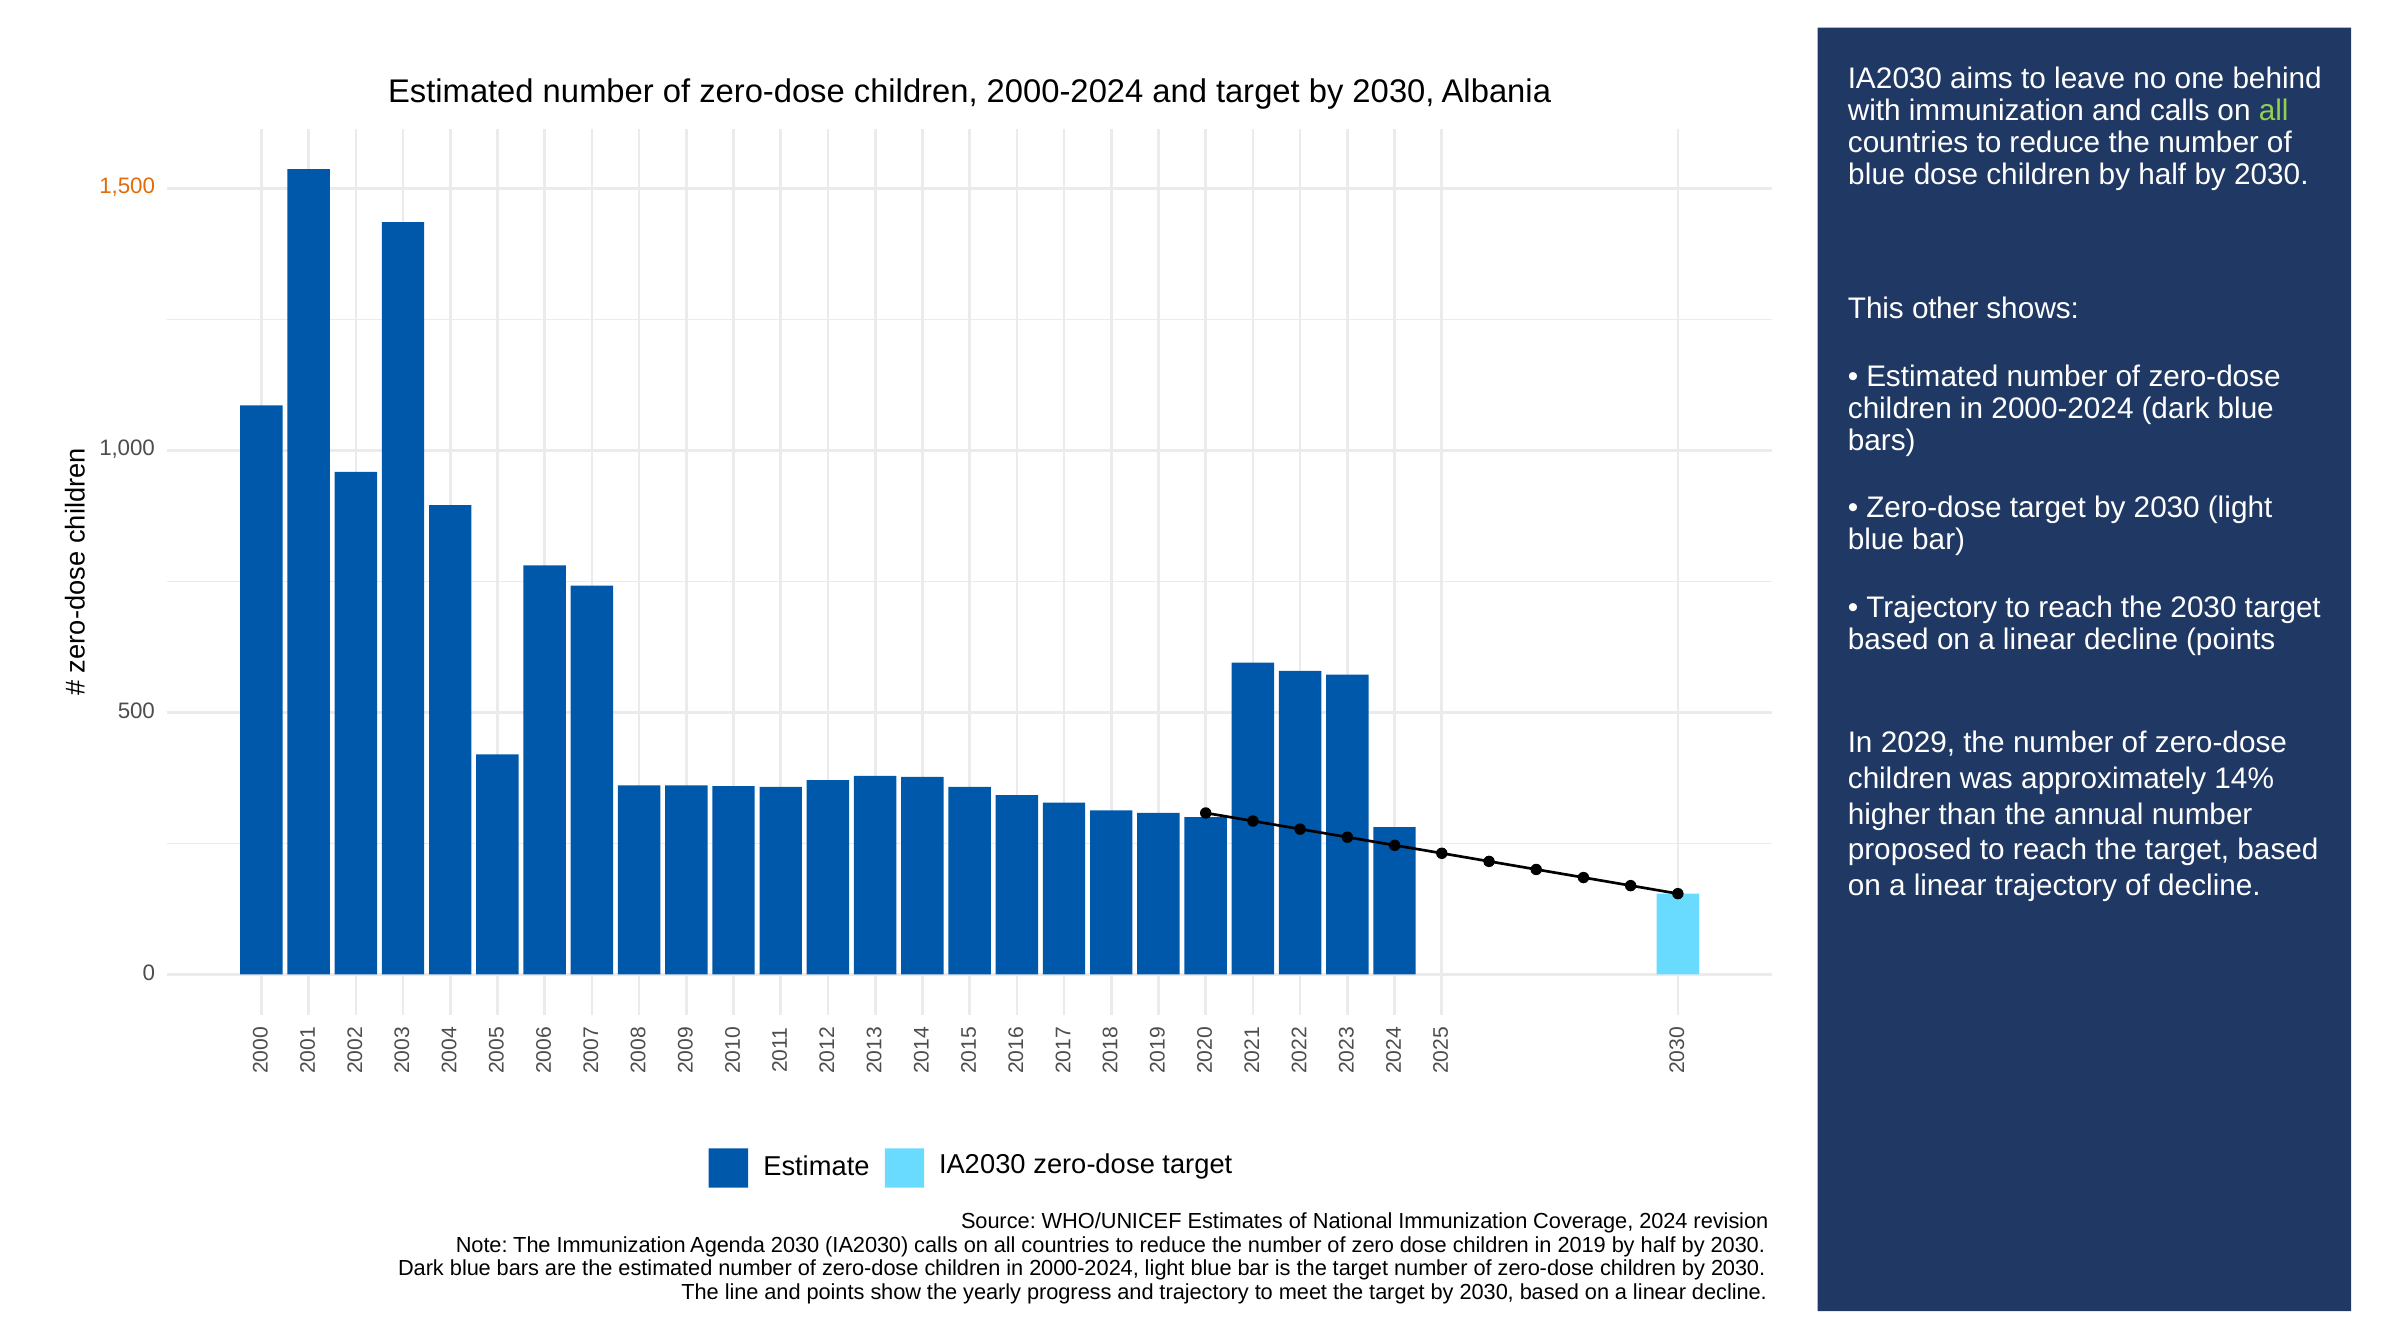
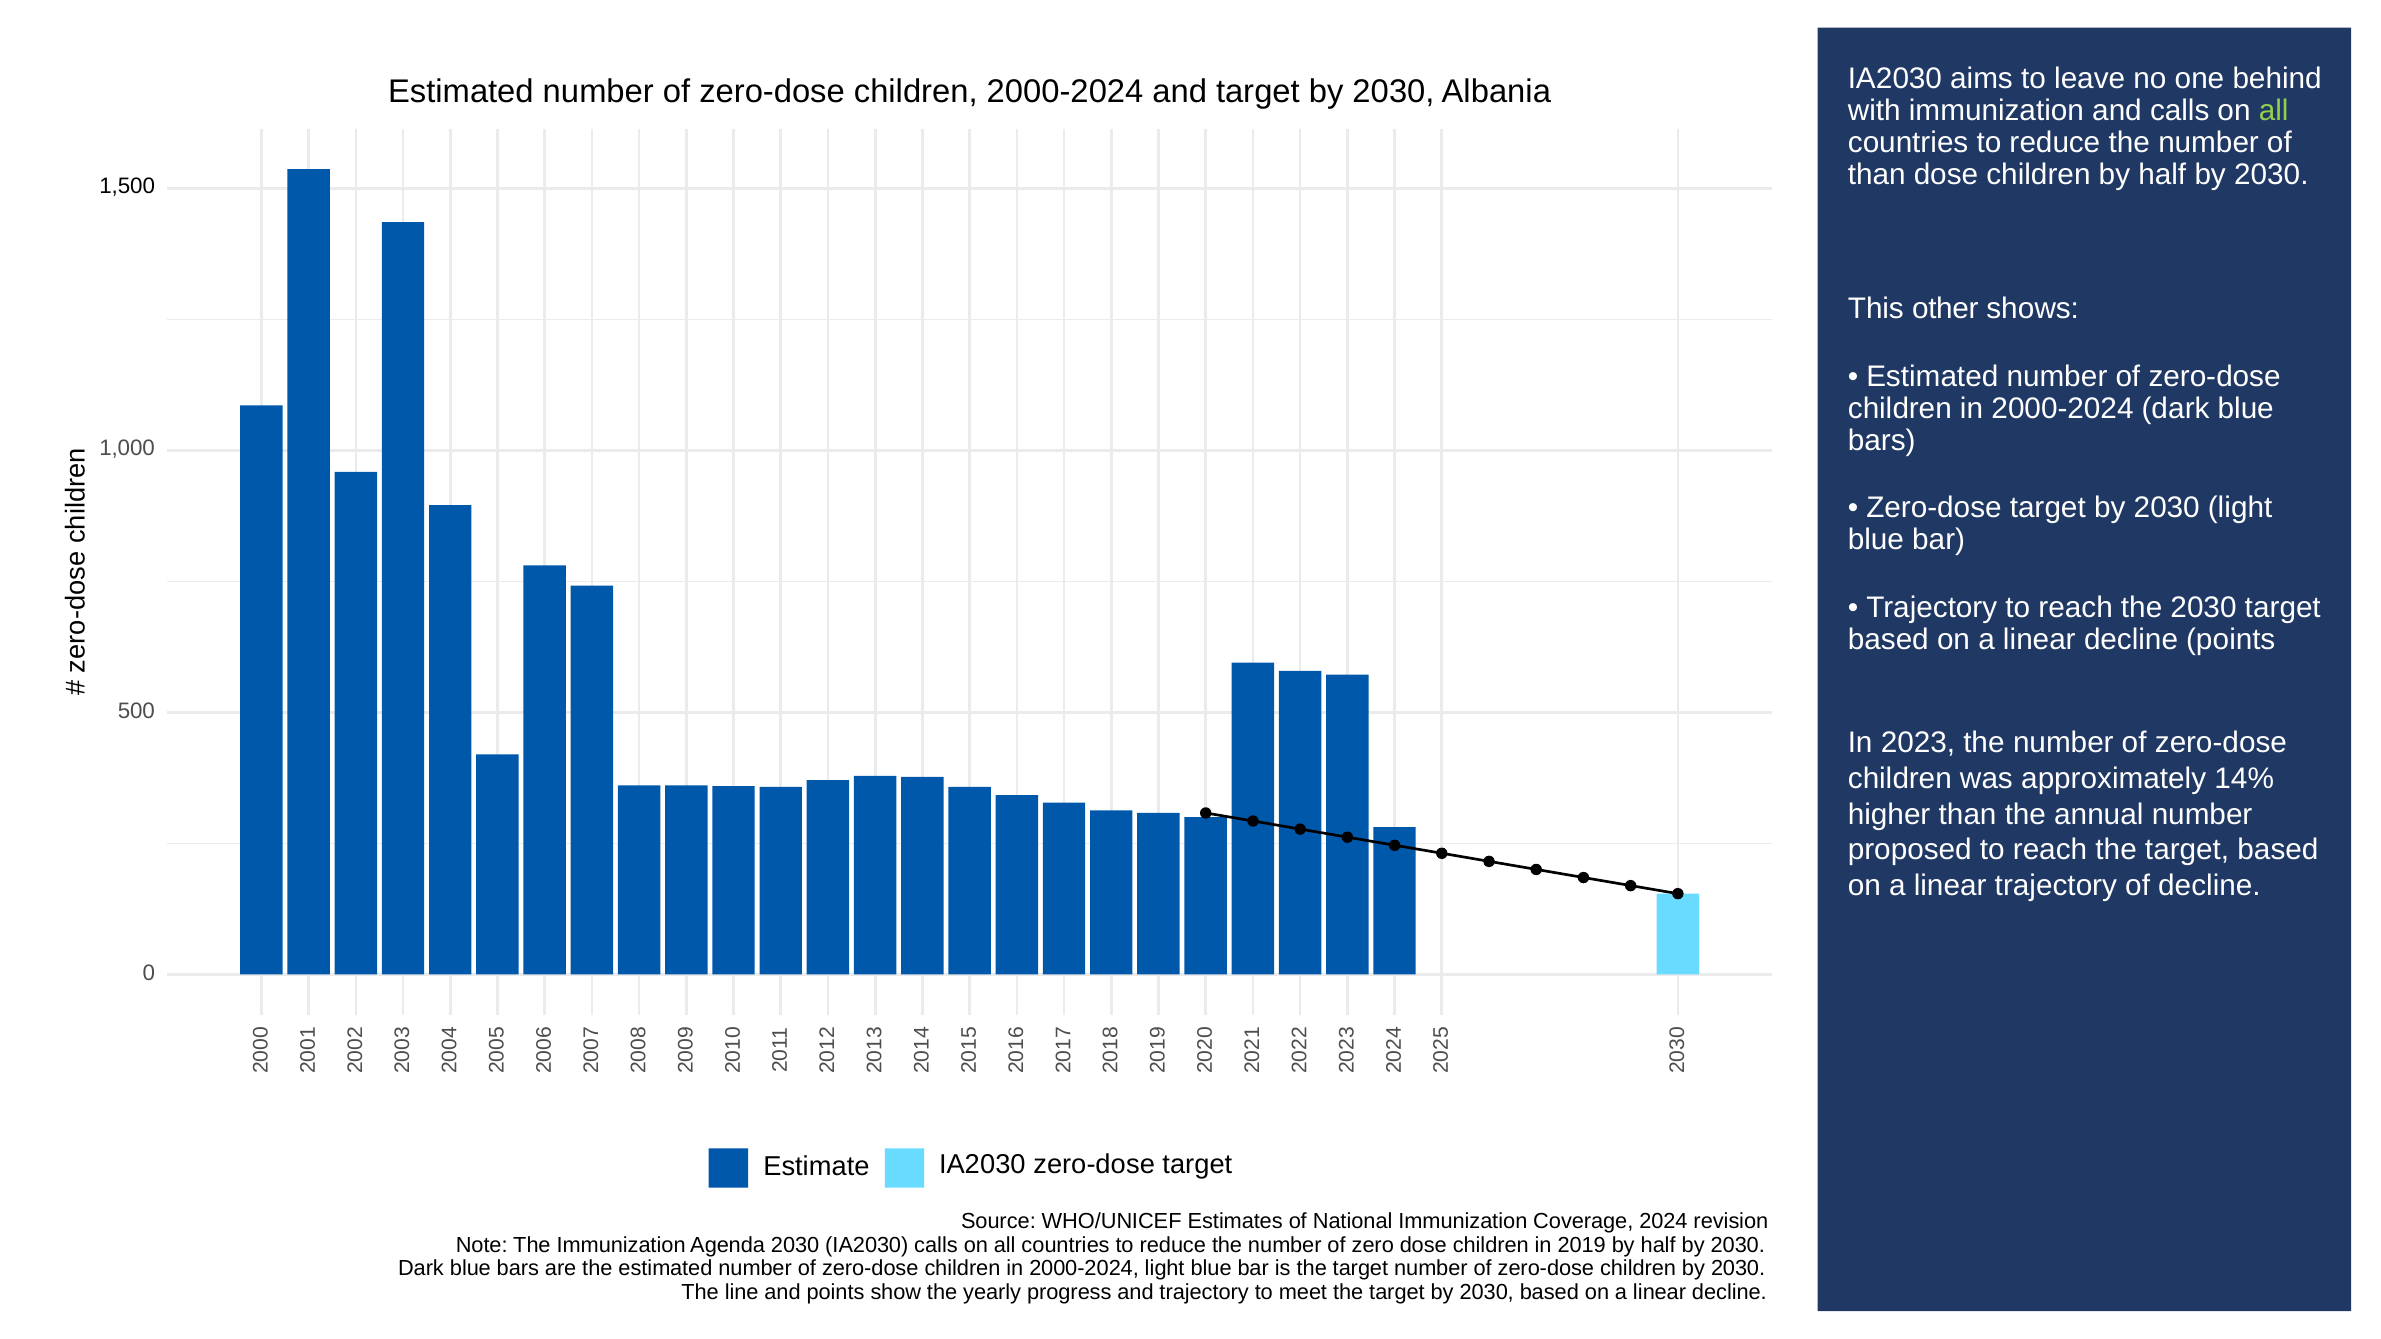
blue at (1877, 175): blue -> than
1,500 colour: orange -> black
2029: 2029 -> 2023
